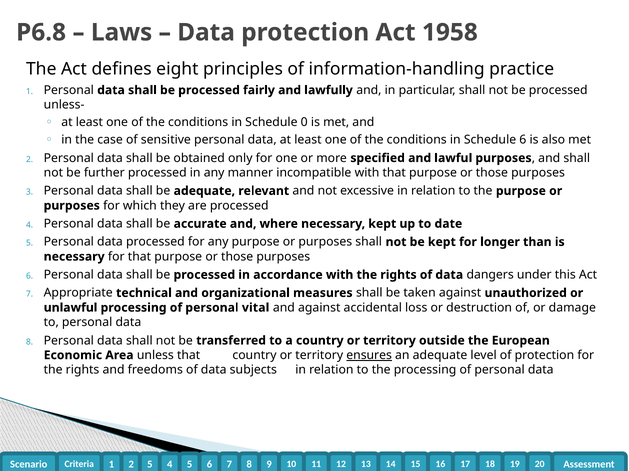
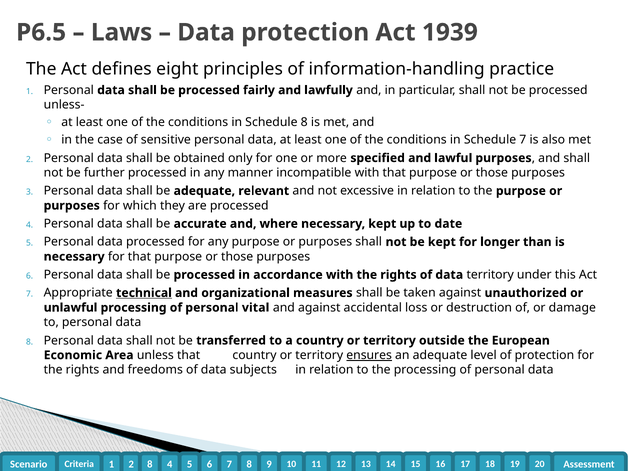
P6.8: P6.8 -> P6.5
1958: 1958 -> 1939
Schedule 0: 0 -> 8
Schedule 6: 6 -> 7
data dangers: dangers -> territory
technical underline: none -> present
2 5: 5 -> 8
